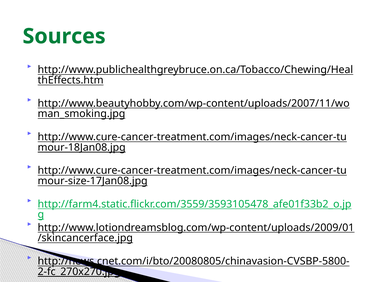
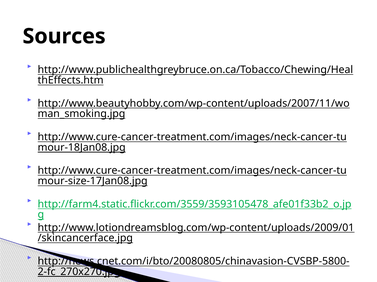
Sources colour: green -> black
